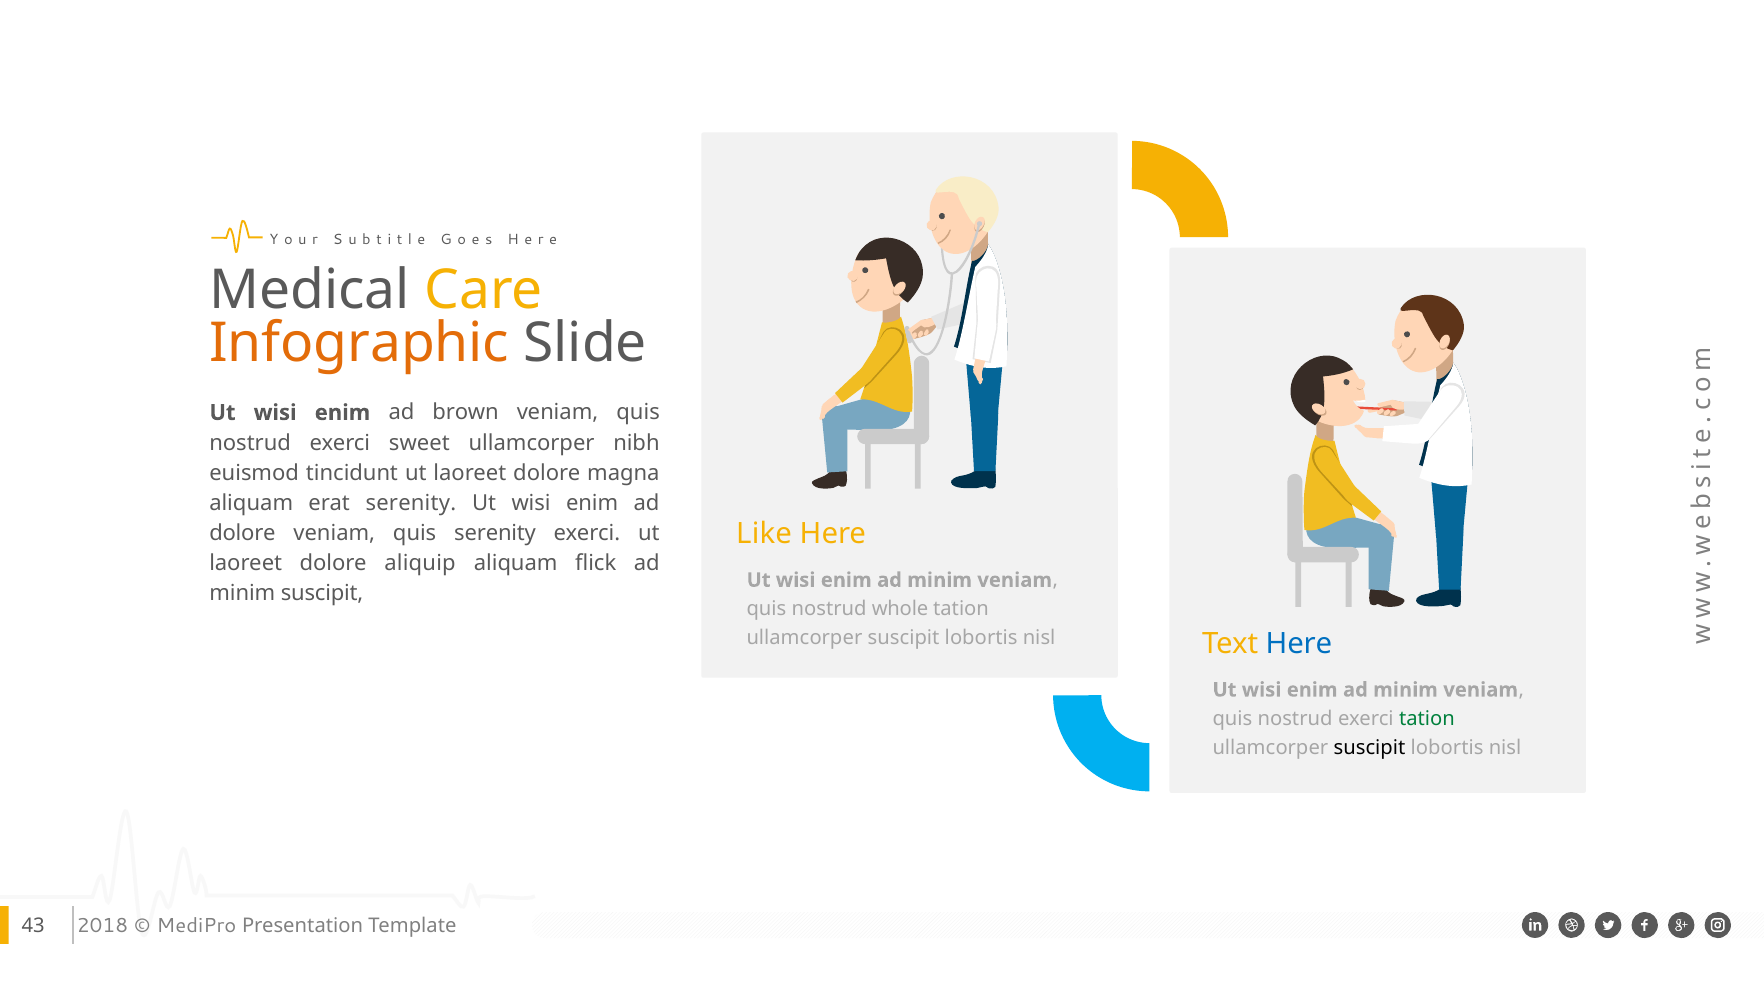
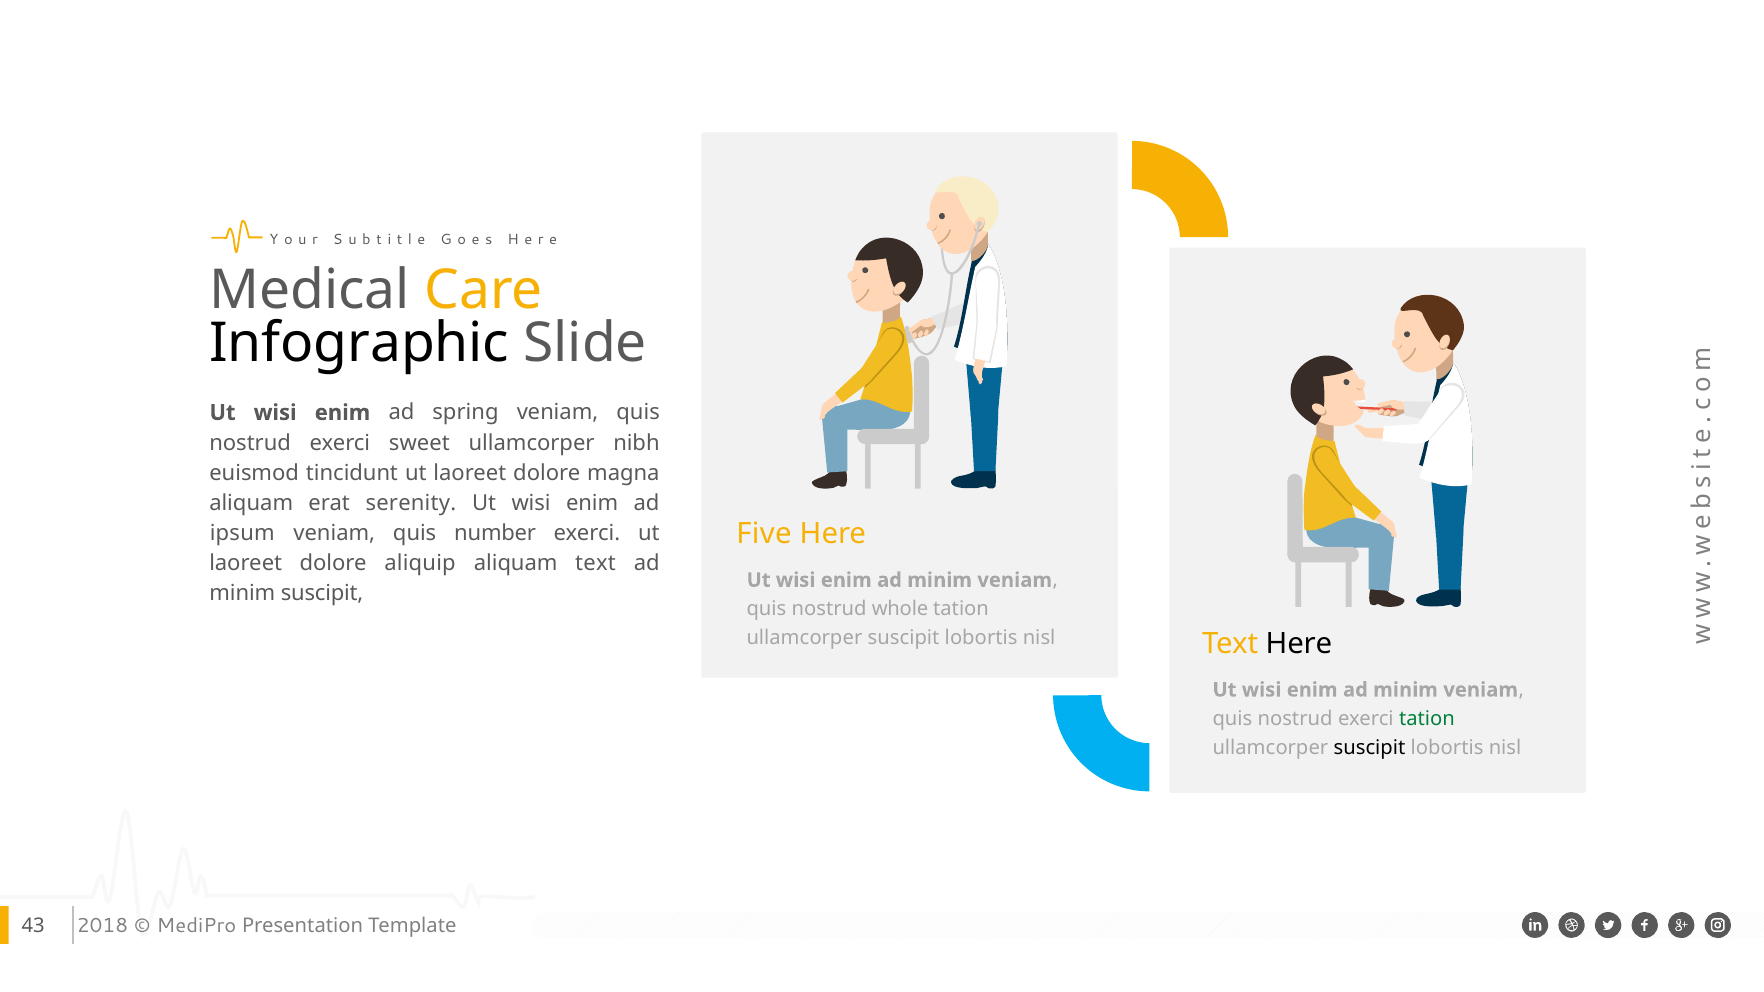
Infographic colour: orange -> black
brown: brown -> spring
Like: Like -> Five
dolore at (242, 533): dolore -> ipsum
quis serenity: serenity -> number
aliquam flick: flick -> text
Here at (1299, 644) colour: blue -> black
